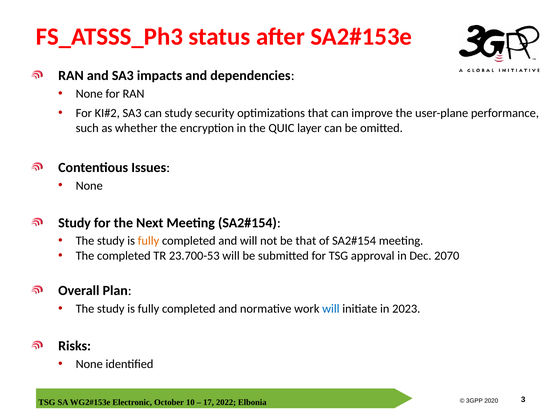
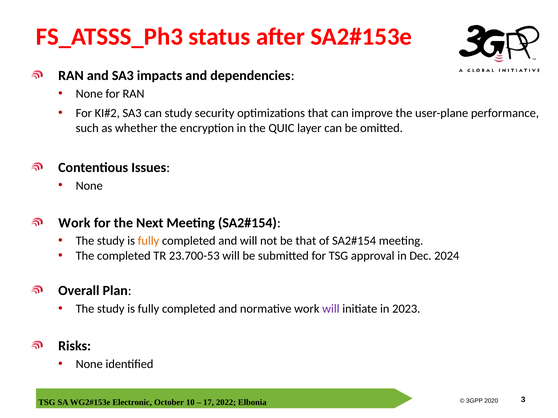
Study at (75, 223): Study -> Work
2070: 2070 -> 2024
will at (331, 309) colour: blue -> purple
